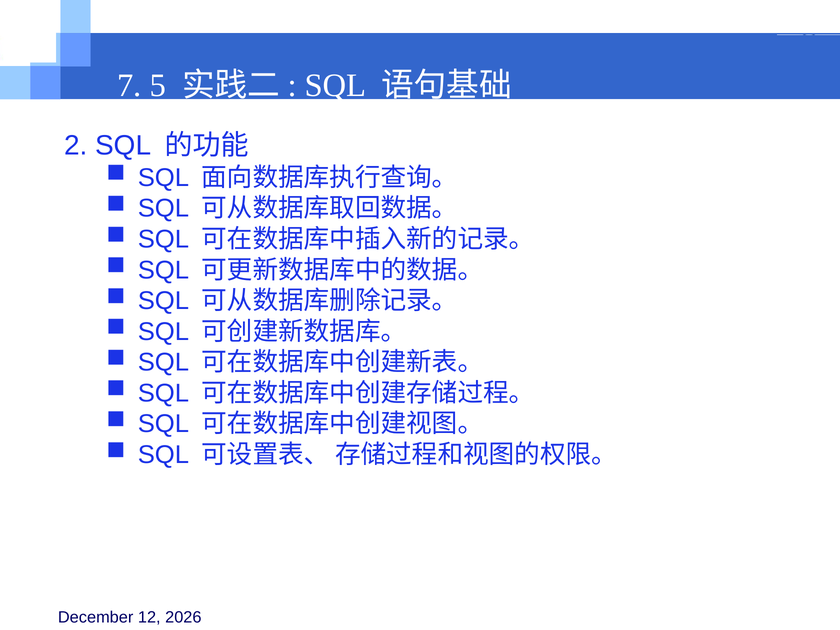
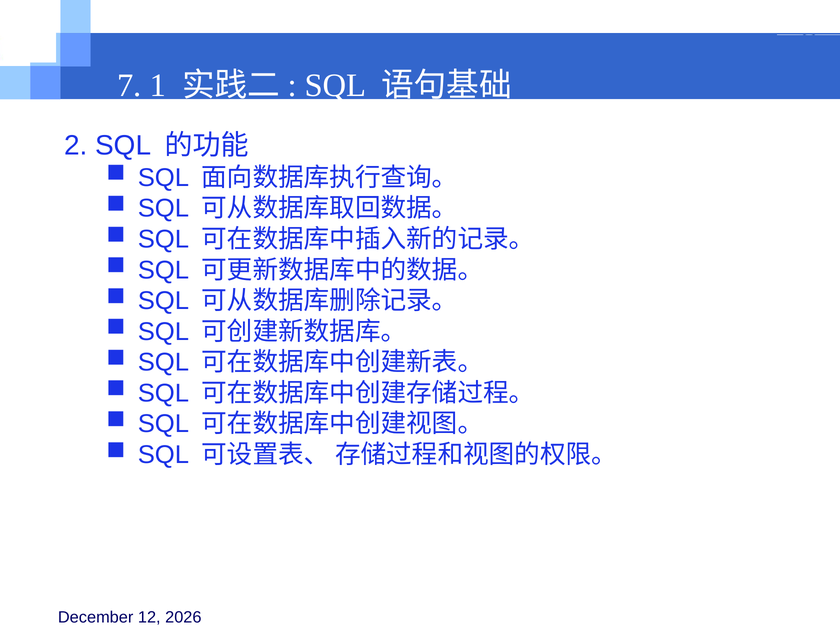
5: 5 -> 1
